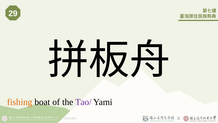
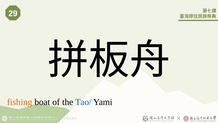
Tao/ colour: purple -> blue
